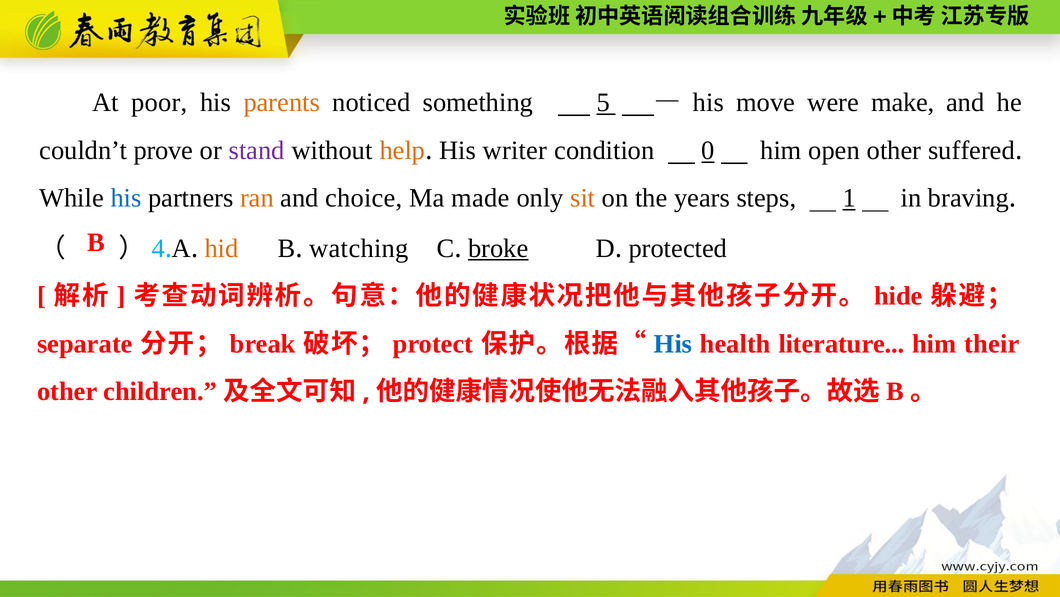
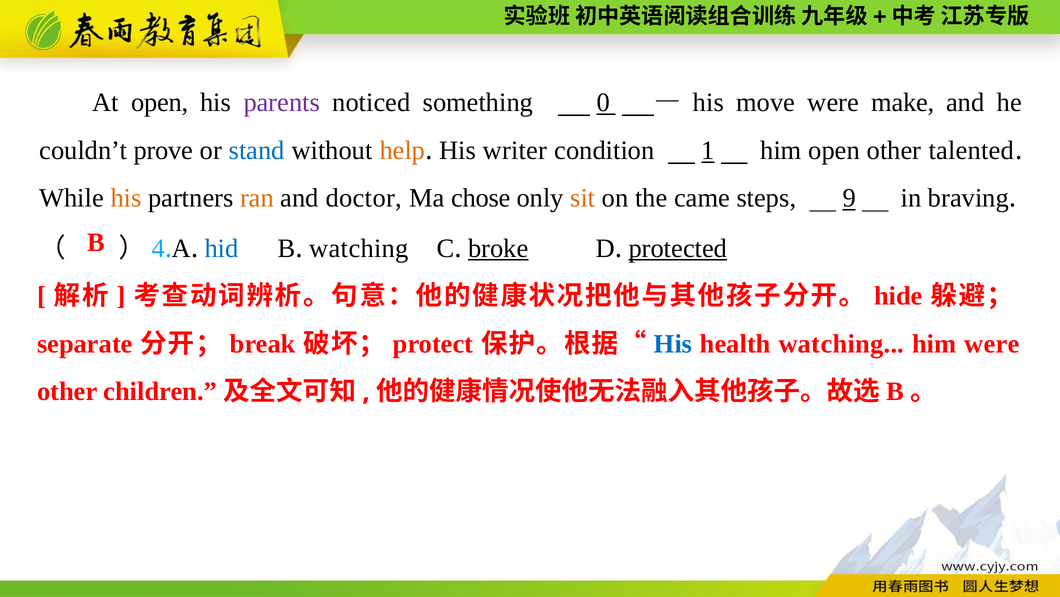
At poor: poor -> open
parents colour: orange -> purple
5: 5 -> 0
stand colour: purple -> blue
0: 0 -> 1
suffered: suffered -> talented
his at (126, 198) colour: blue -> orange
choice: choice -> doctor
made: made -> chose
years: years -> came
1: 1 -> 9
hid colour: orange -> blue
protected underline: none -> present
health literature: literature -> watching
him their: their -> were
